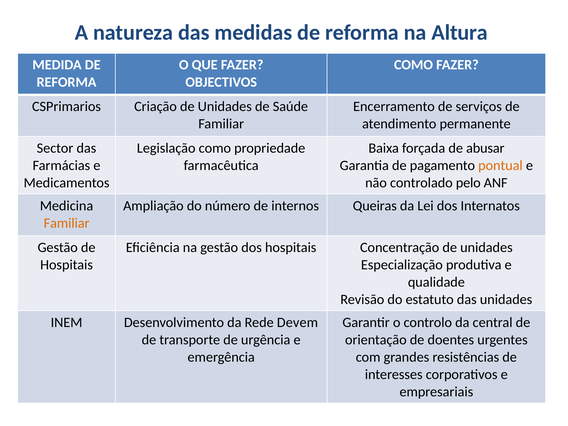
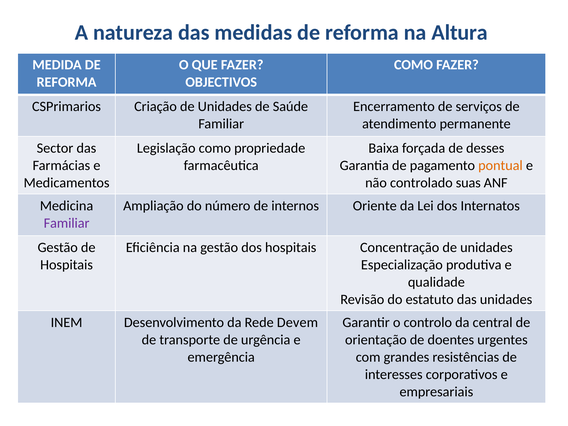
abusar: abusar -> desses
pelo: pelo -> suas
Queiras: Queiras -> Oriente
Familiar at (67, 223) colour: orange -> purple
